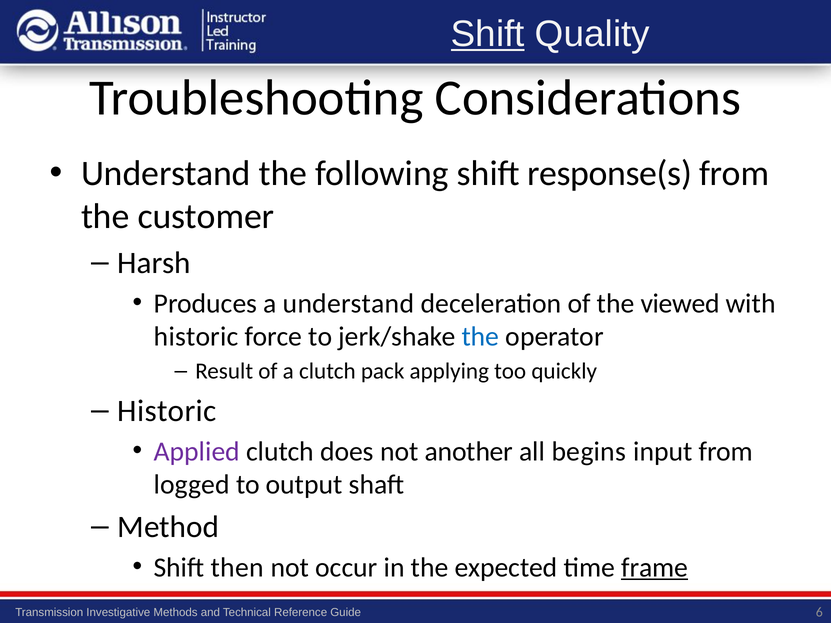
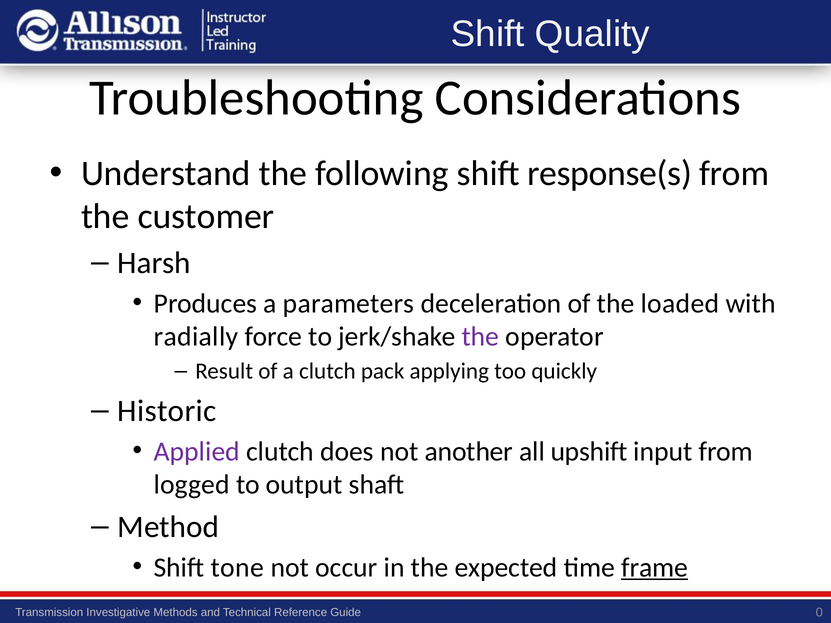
Shift at (488, 34) underline: present -> none
a understand: understand -> parameters
viewed: viewed -> loaded
historic at (196, 337): historic -> radially
the at (480, 337) colour: blue -> purple
begins: begins -> upshift
then: then -> tone
6: 6 -> 0
